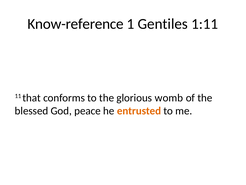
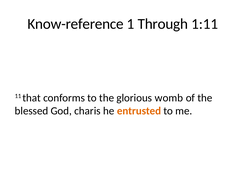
Gentiles: Gentiles -> Through
peace: peace -> charis
